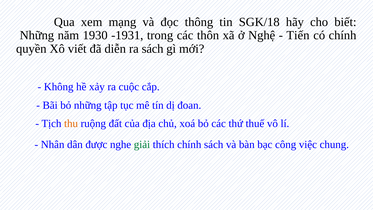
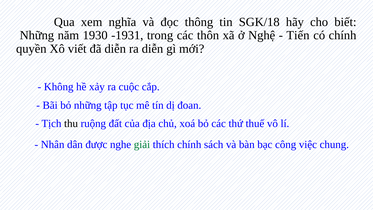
mạng: mạng -> nghĩa
ra sách: sách -> diễn
thu colour: orange -> black
